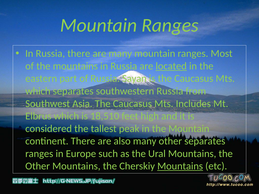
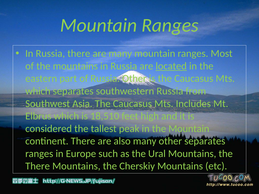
Russia Sayan: Sayan -> Other
Other at (38, 166): Other -> There
Mountains at (180, 166) underline: present -> none
